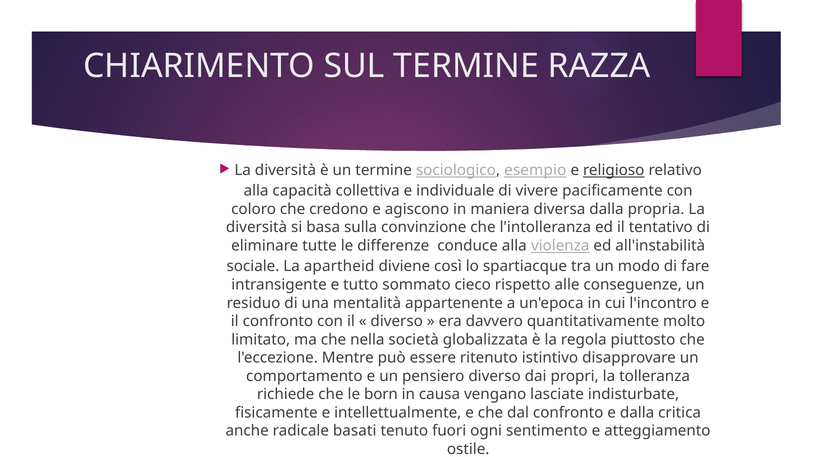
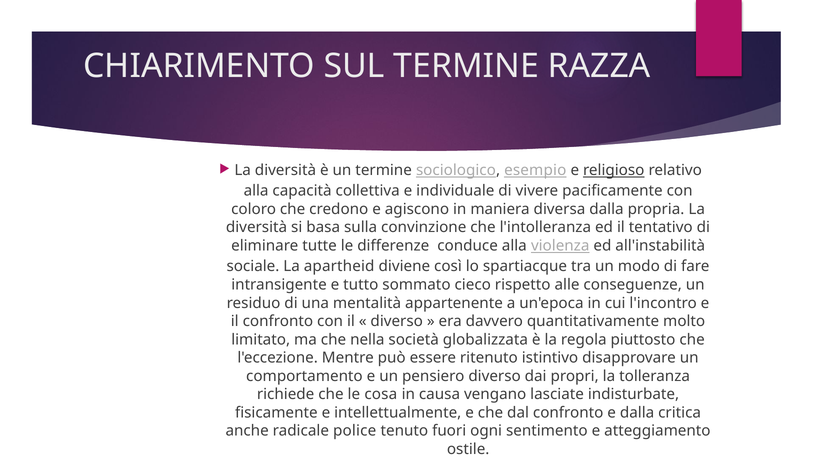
born: born -> cosa
basati: basati -> police
